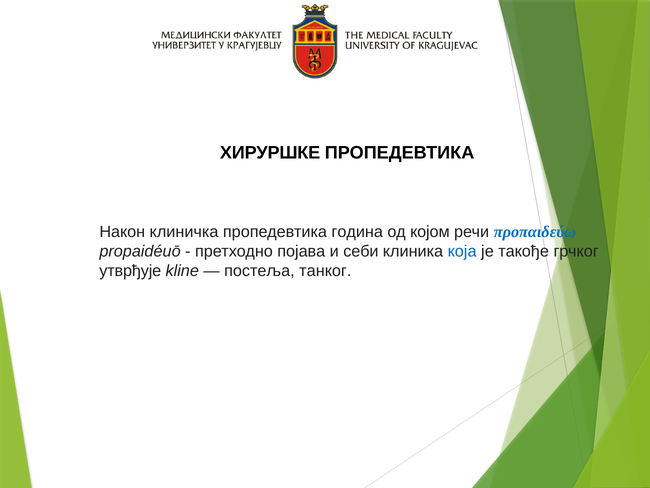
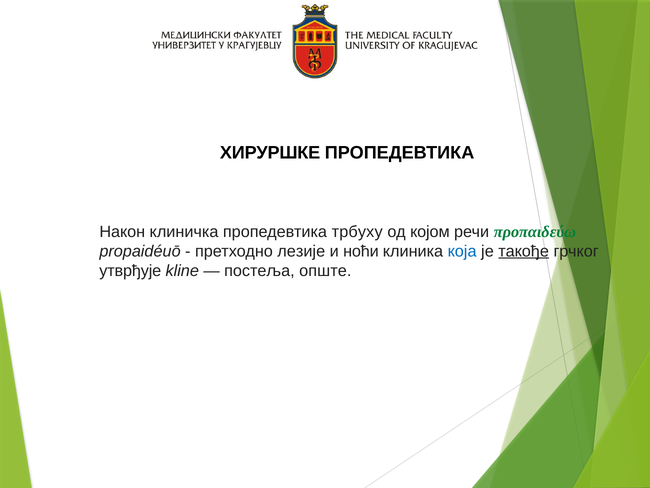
година: година -> трбуху
προπαιδεύω colour: blue -> green
појава: појава -> лезије
себи: себи -> ноћи
такође underline: none -> present
танког: танког -> опште
